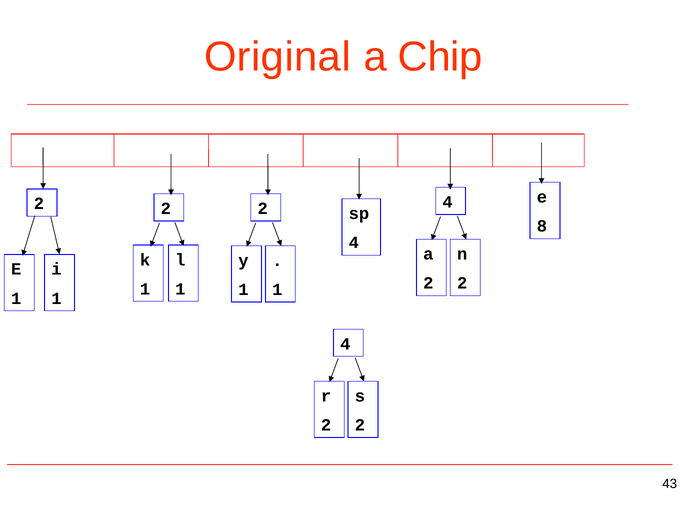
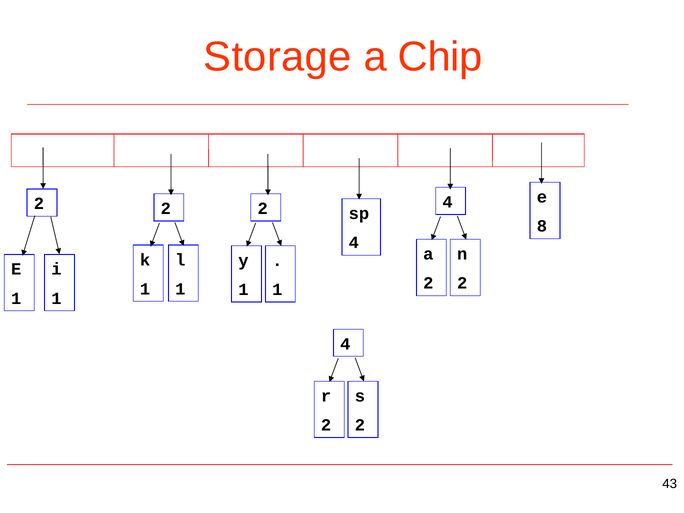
Original: Original -> Storage
